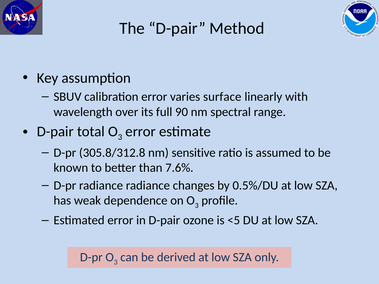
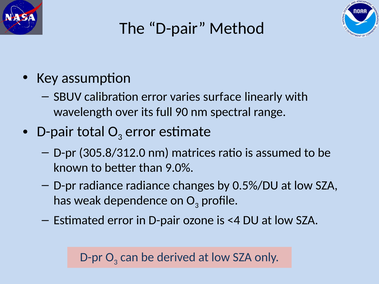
305.8/312.8: 305.8/312.8 -> 305.8/312.0
sensitive: sensitive -> matrices
7.6%: 7.6% -> 9.0%
<5: <5 -> <4
